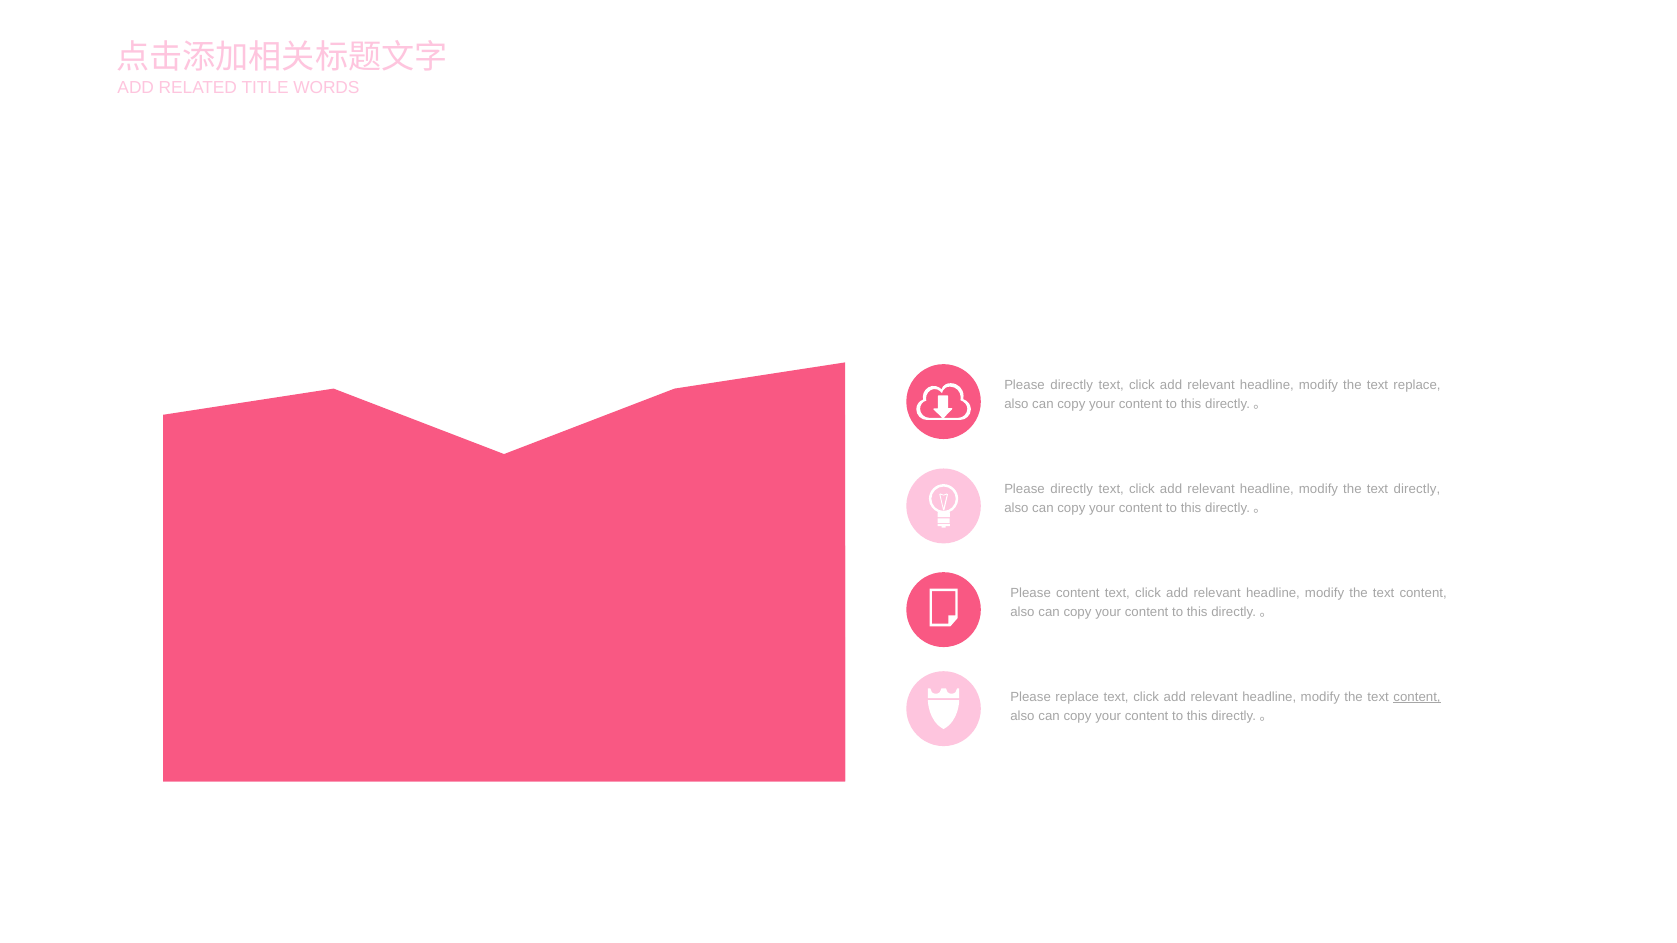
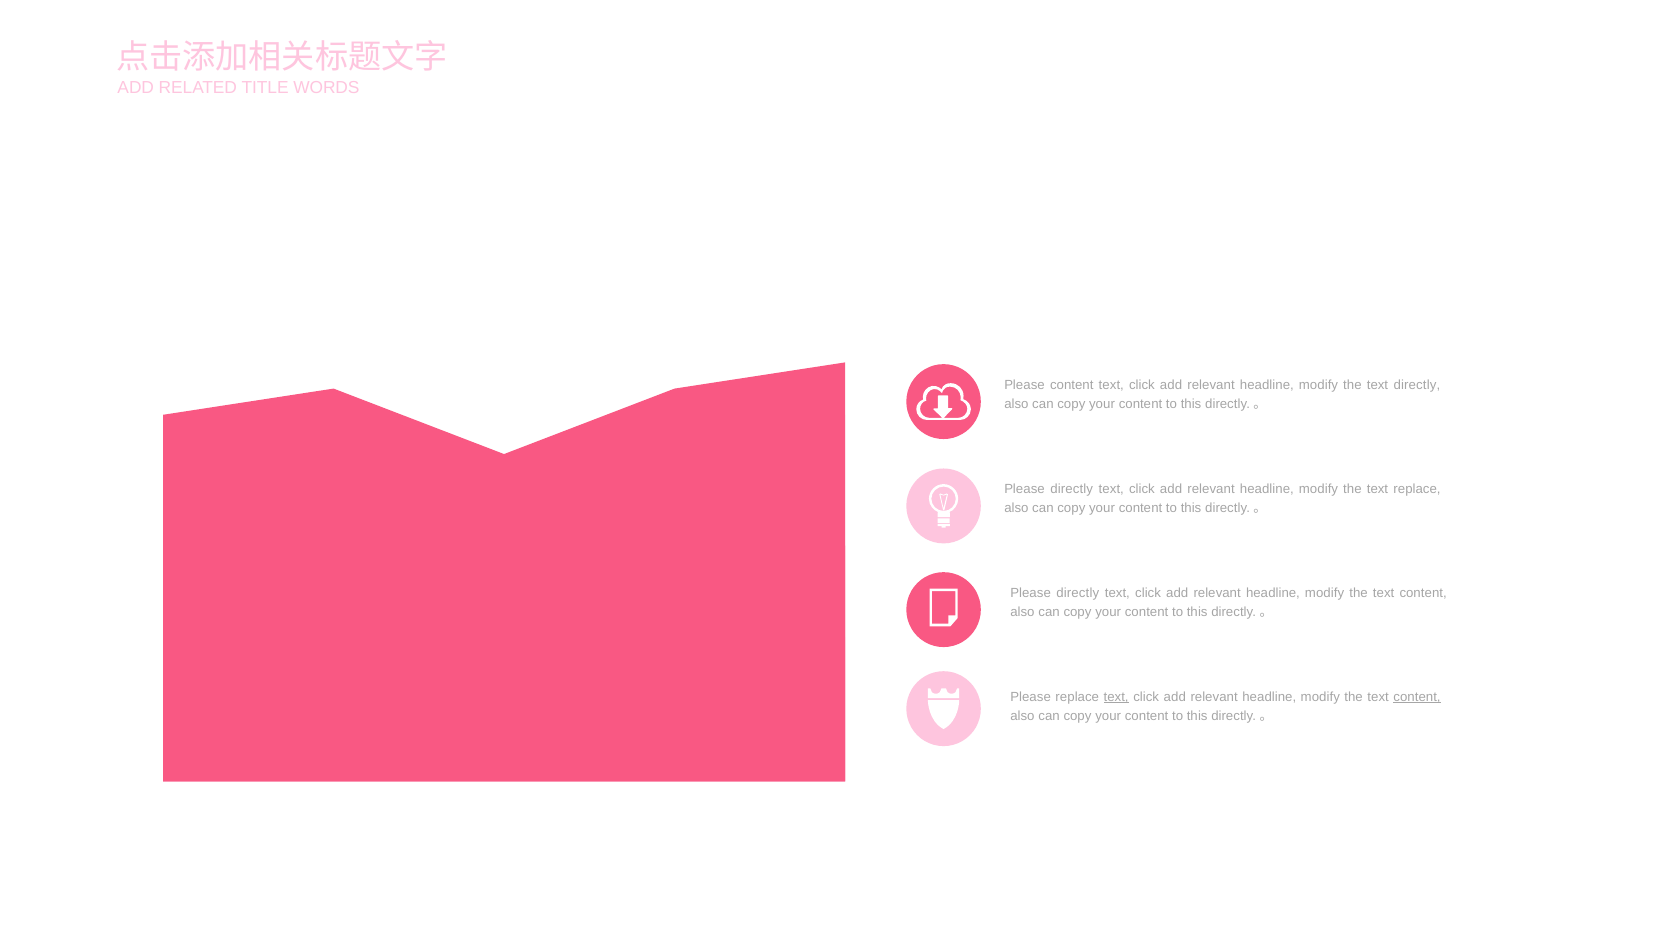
directly at (1072, 386): directly -> content
text replace: replace -> directly
text directly: directly -> replace
content at (1078, 593): content -> directly
text at (1116, 697) underline: none -> present
